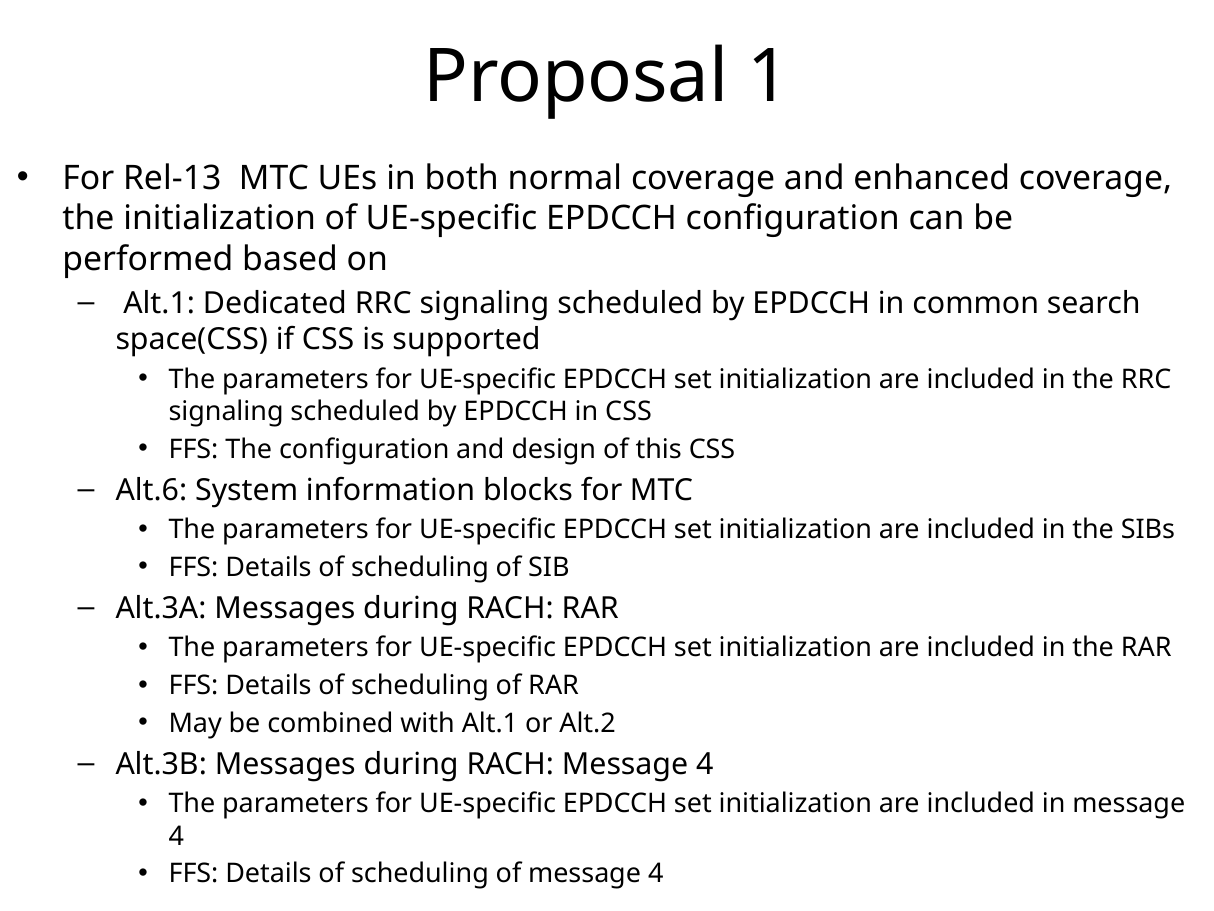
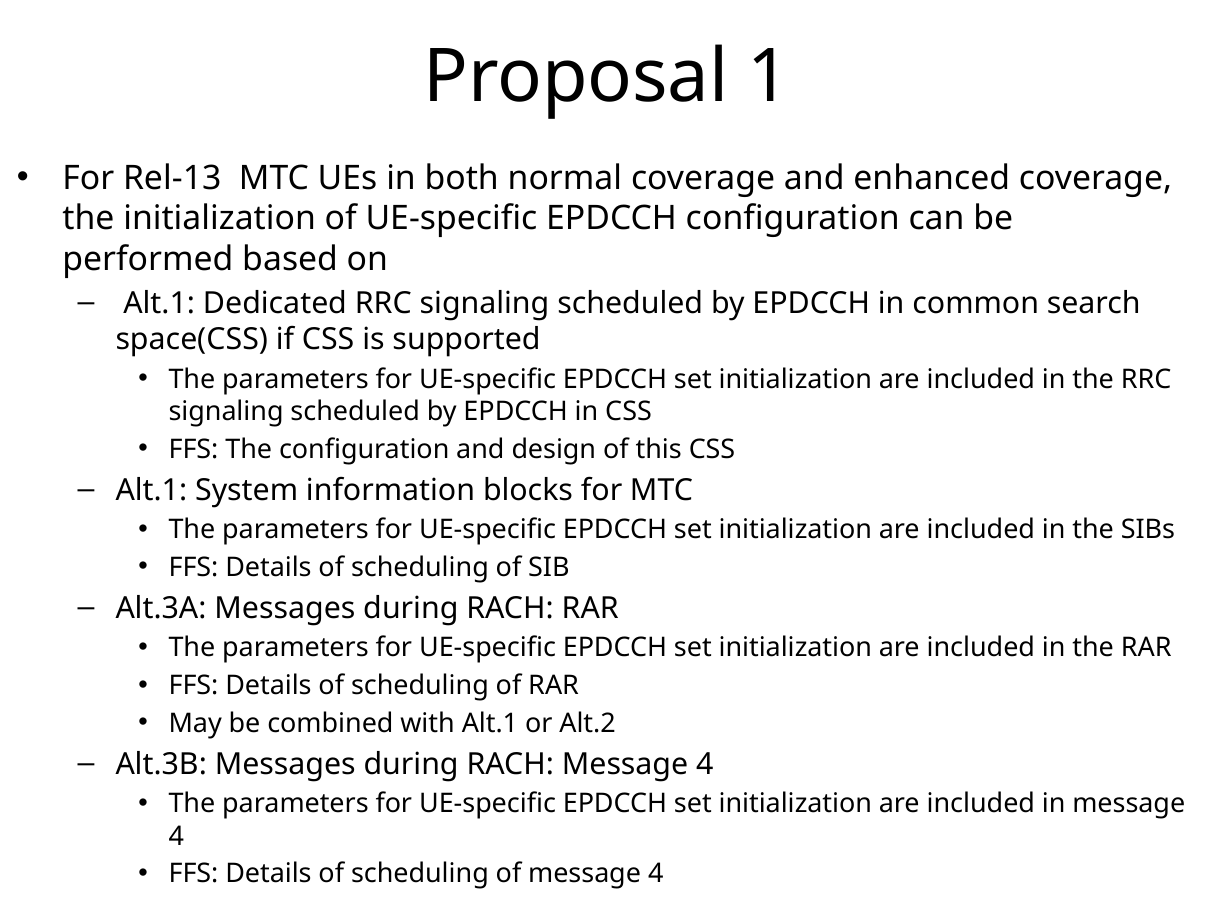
Alt.6 at (151, 490): Alt.6 -> Alt.1
